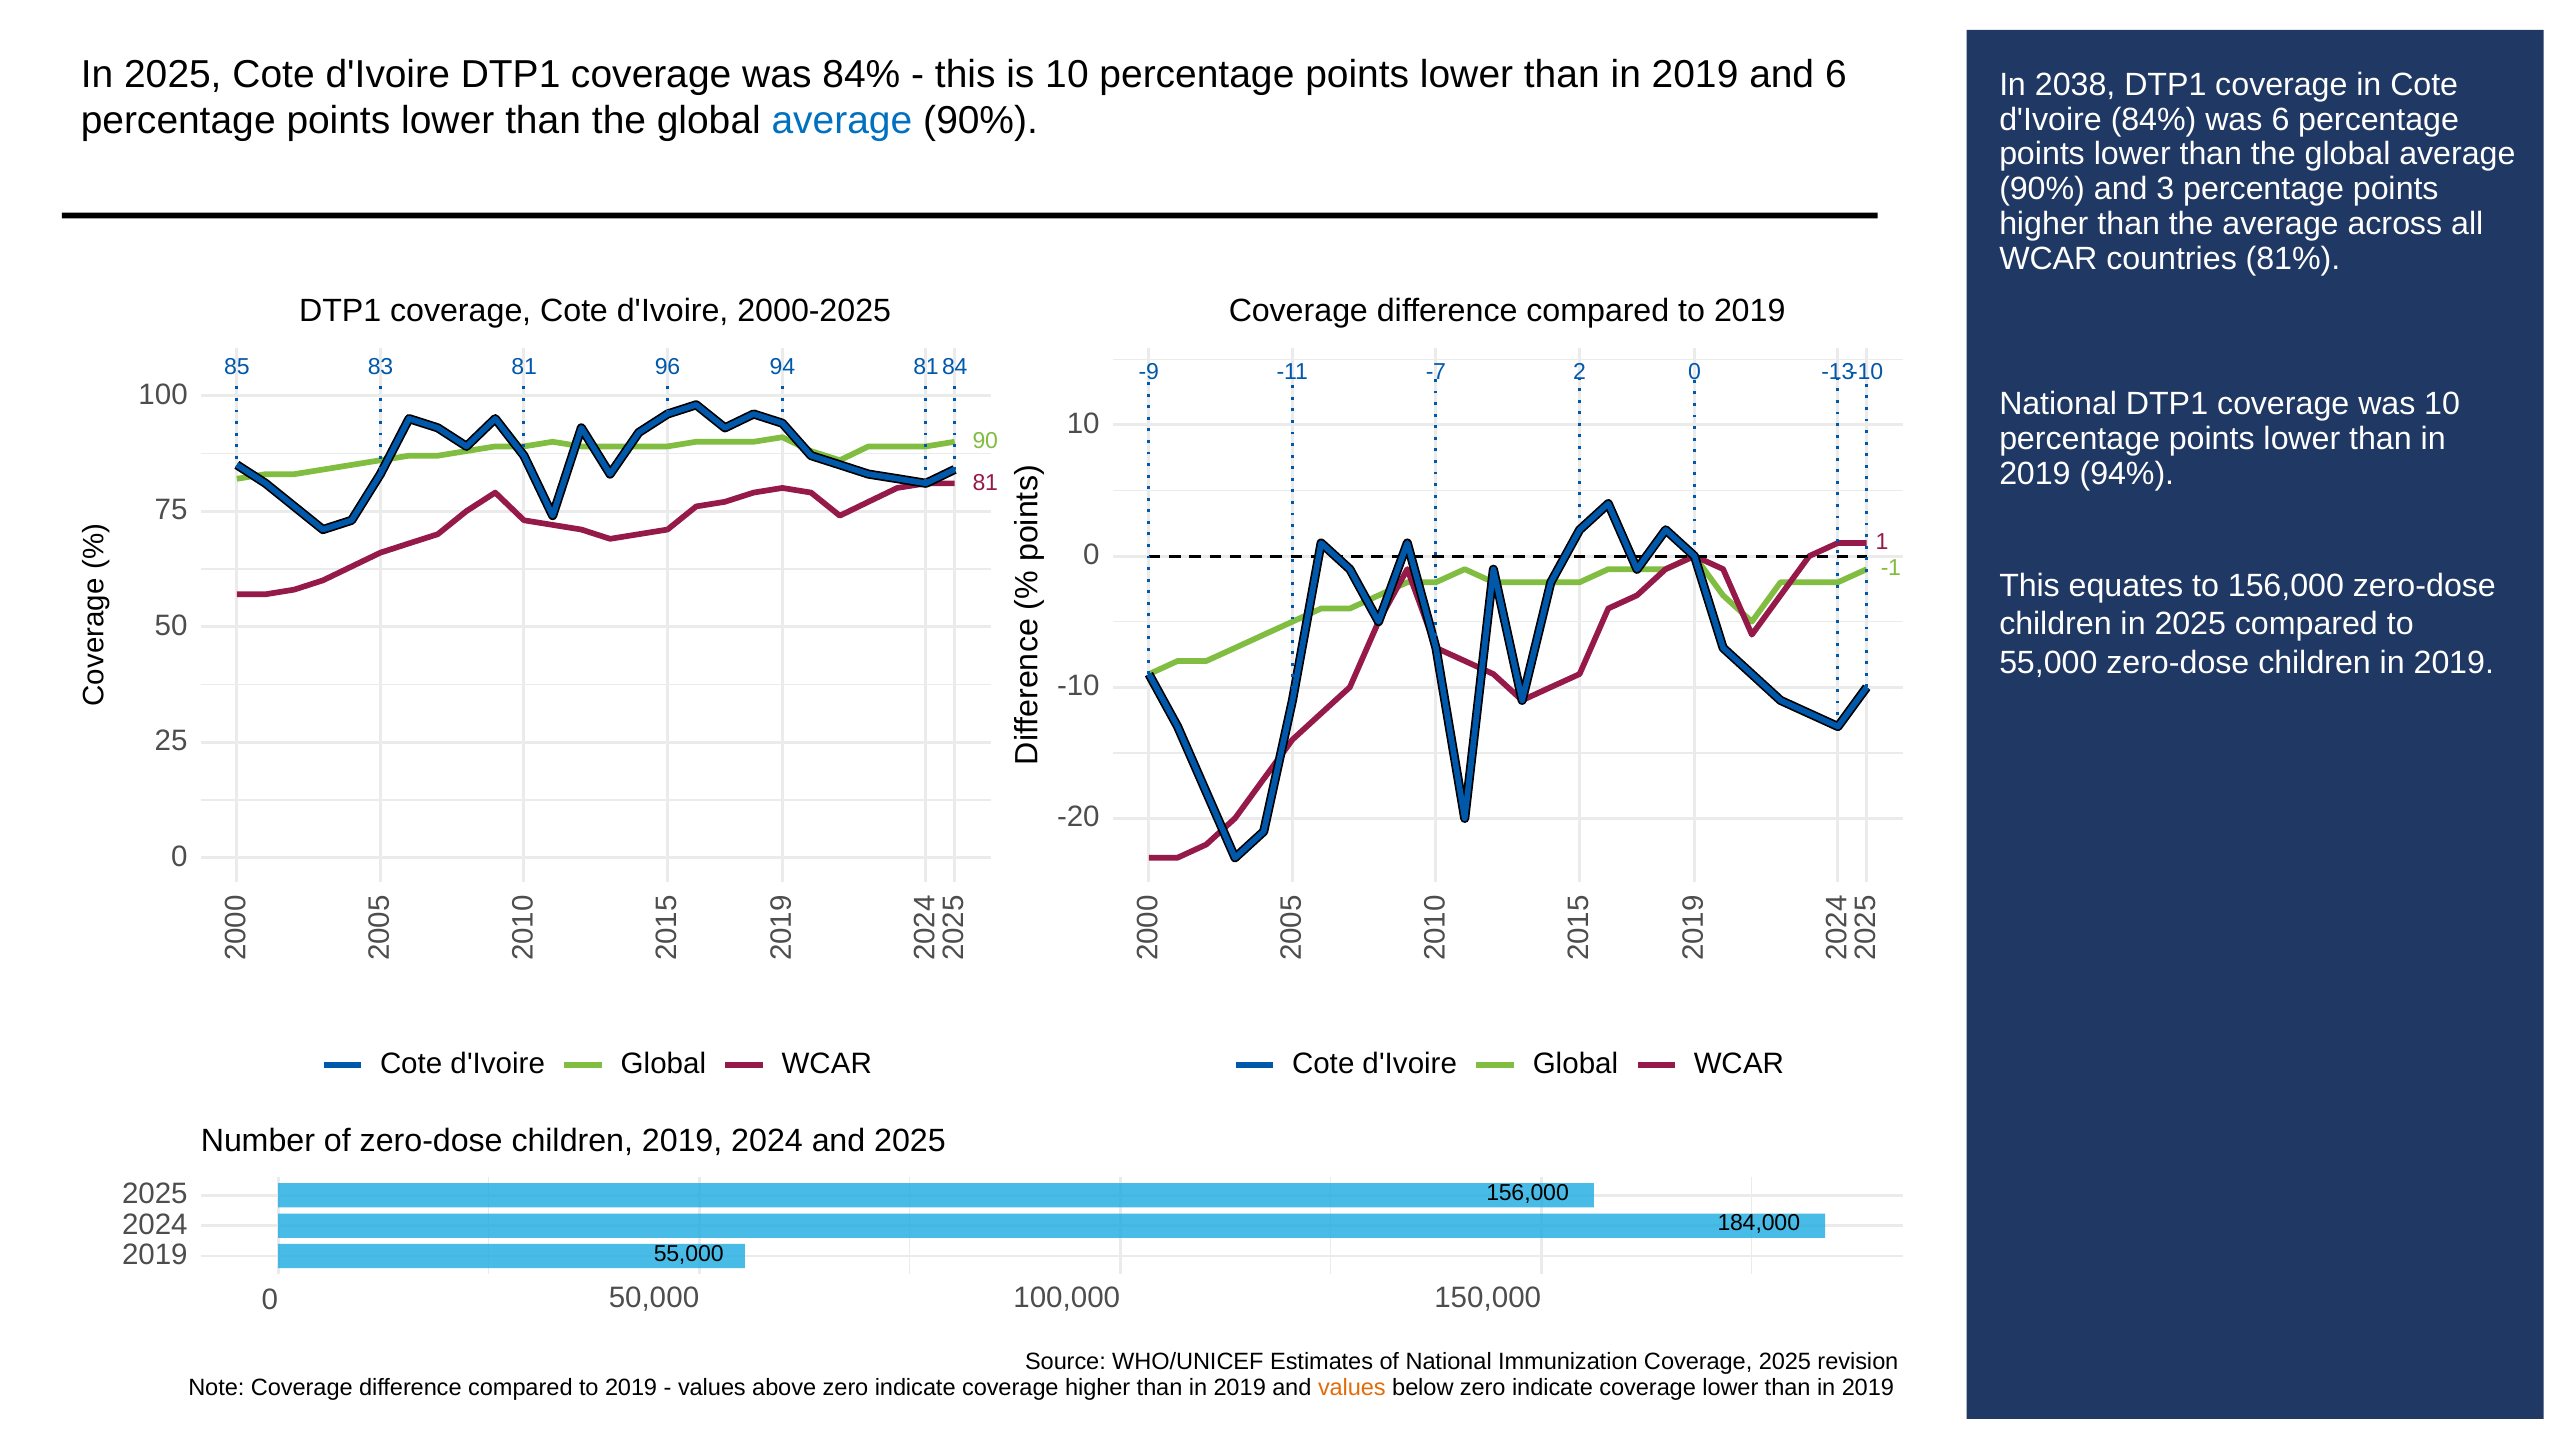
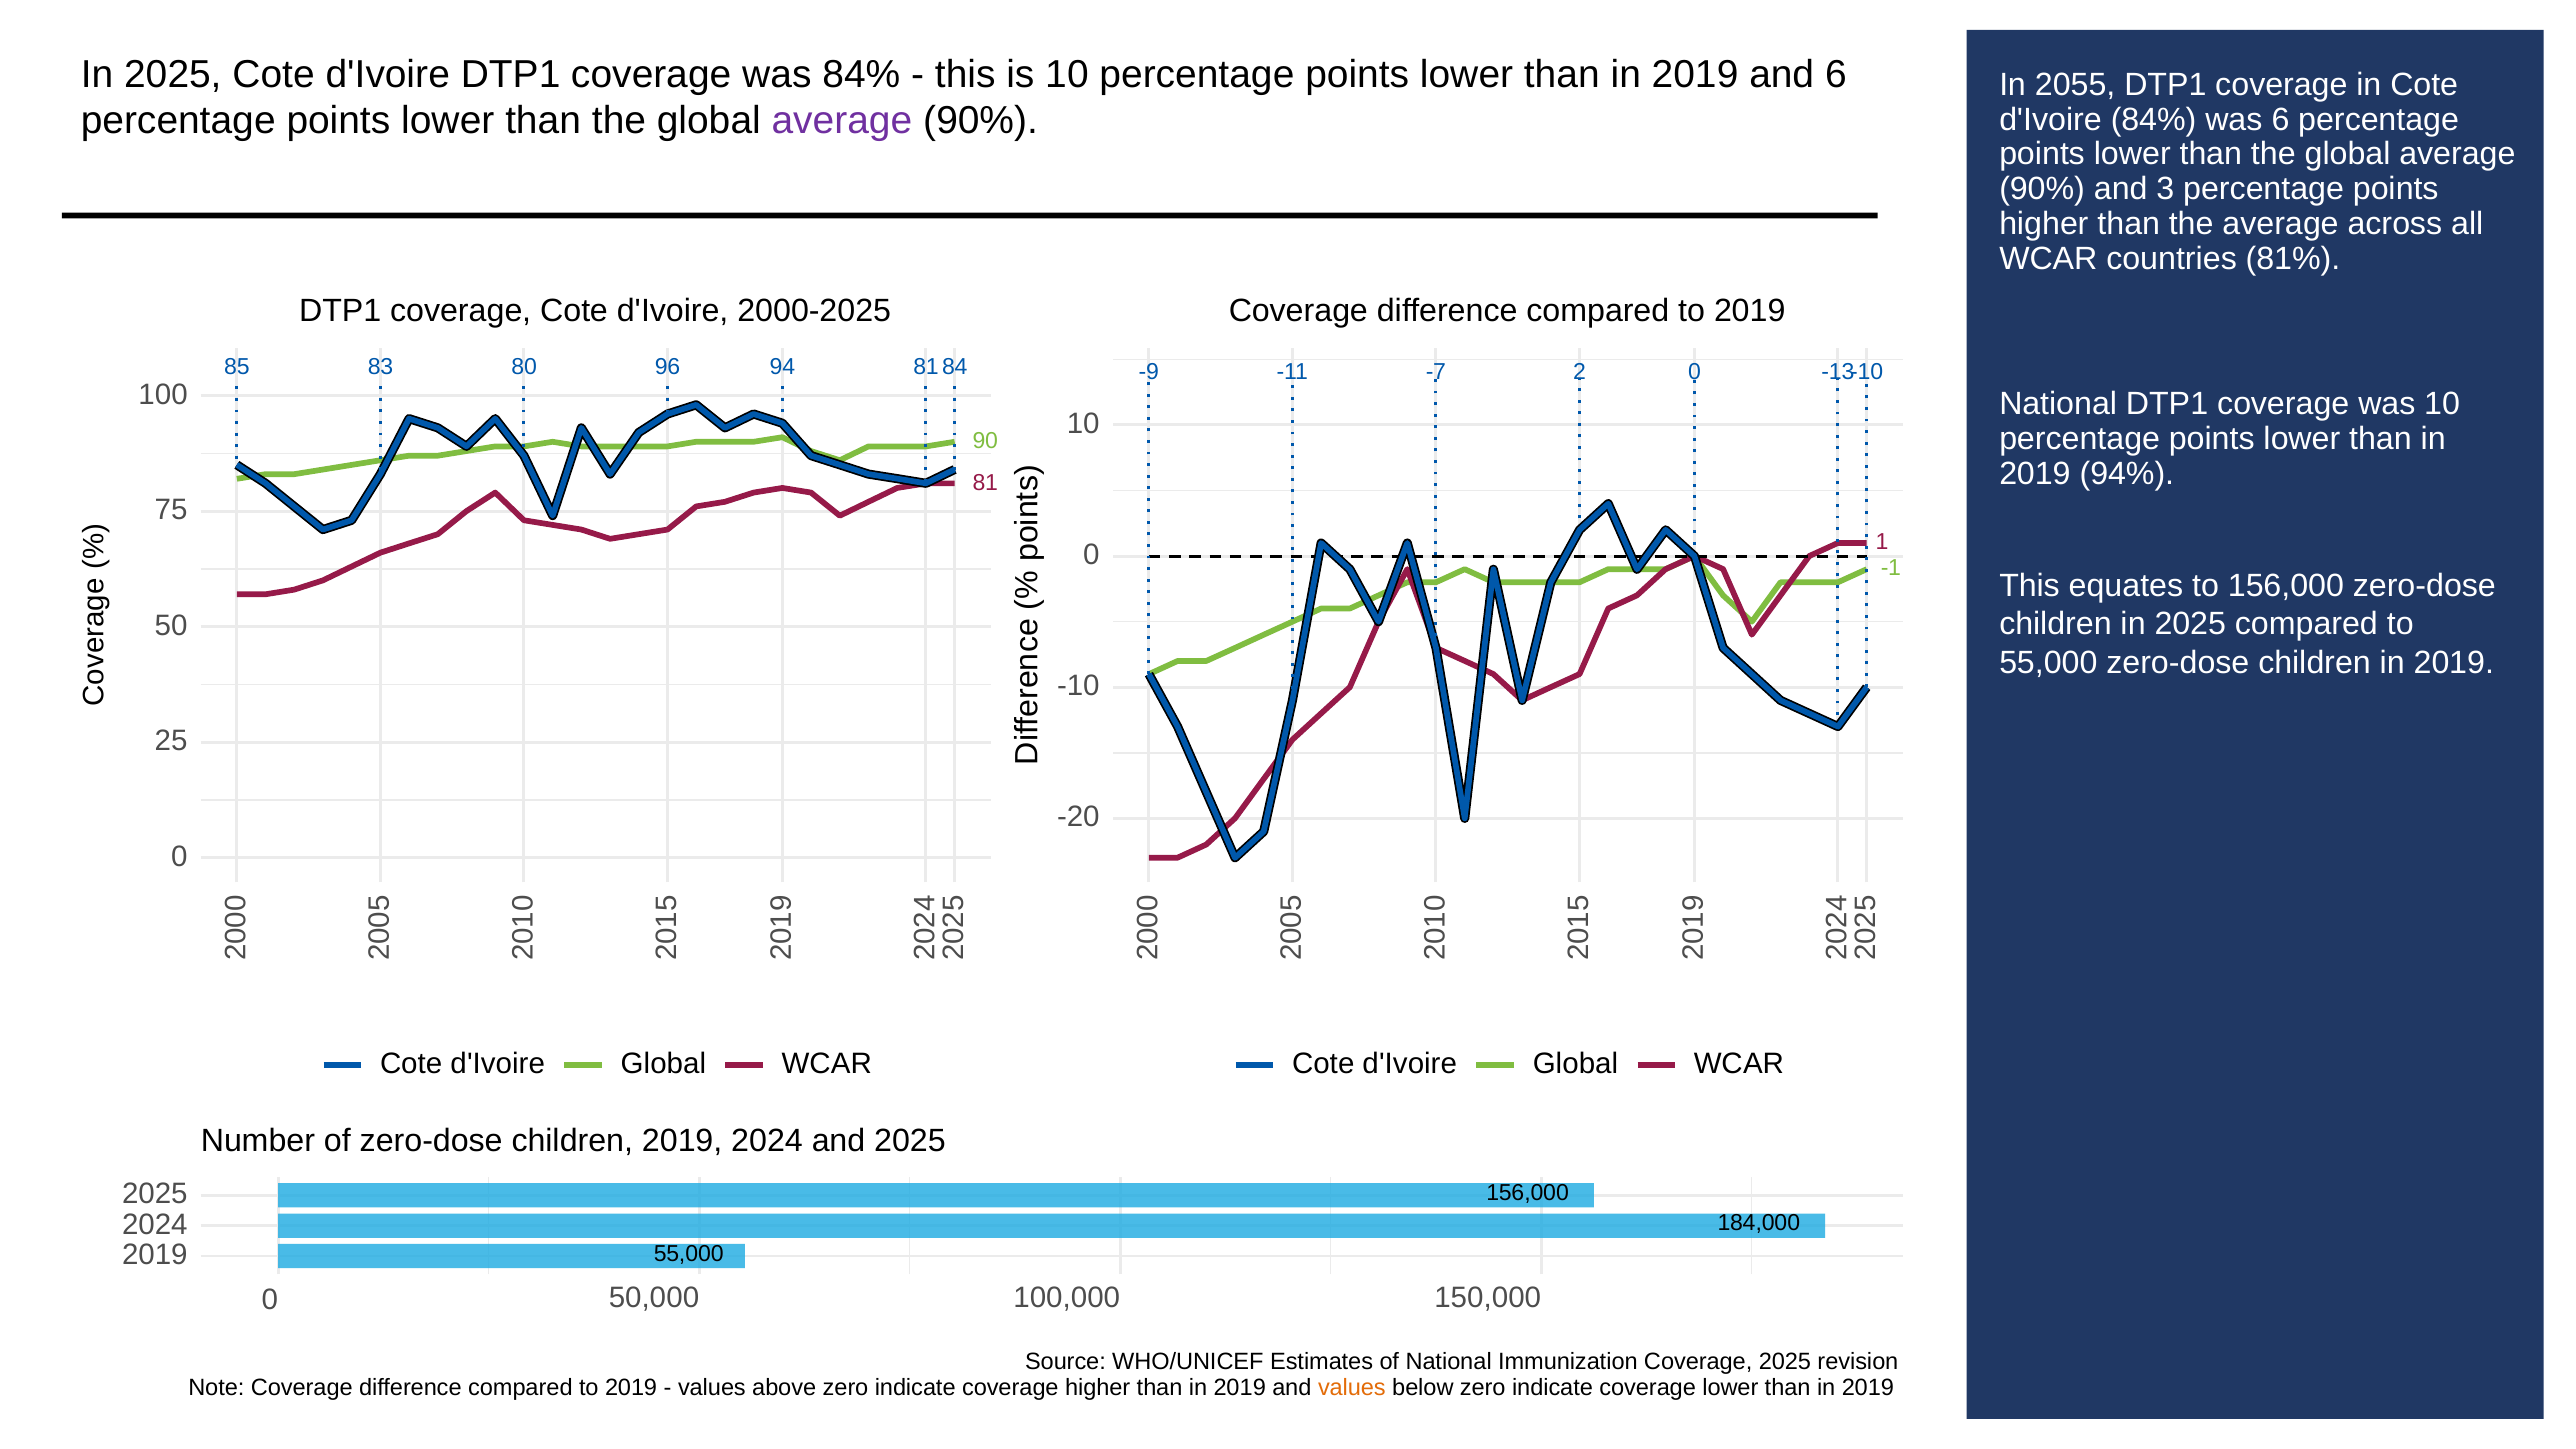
2038: 2038 -> 2055
average at (842, 121) colour: blue -> purple
83 81: 81 -> 80
